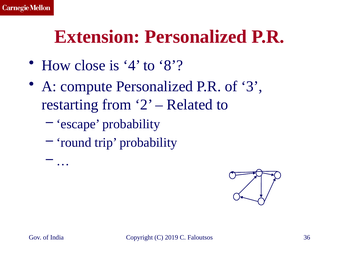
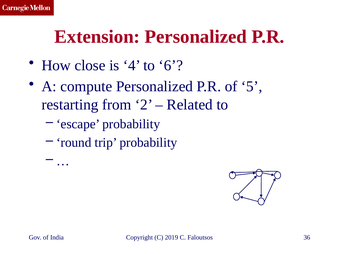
8: 8 -> 6
3: 3 -> 5
